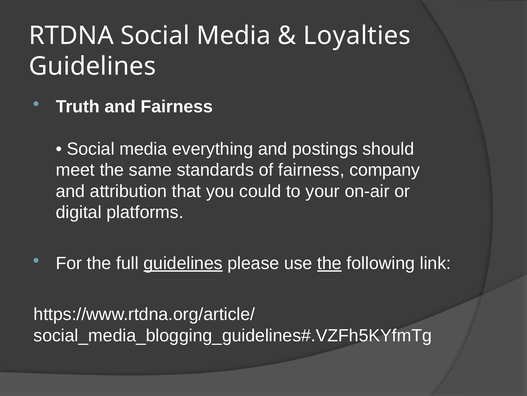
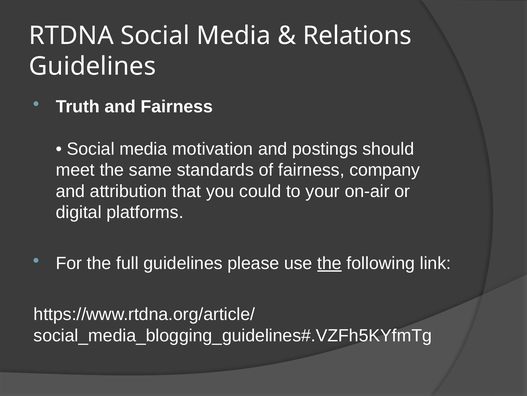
Loyalties: Loyalties -> Relations
everything: everything -> motivation
guidelines at (183, 263) underline: present -> none
